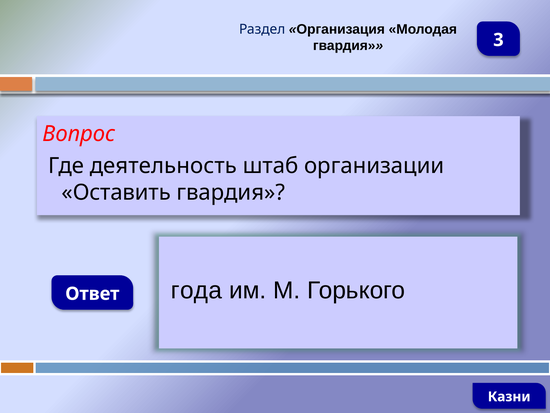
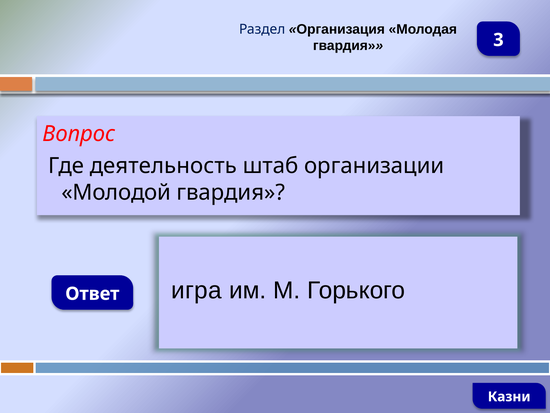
Оставить: Оставить -> Молодой
года: года -> игра
